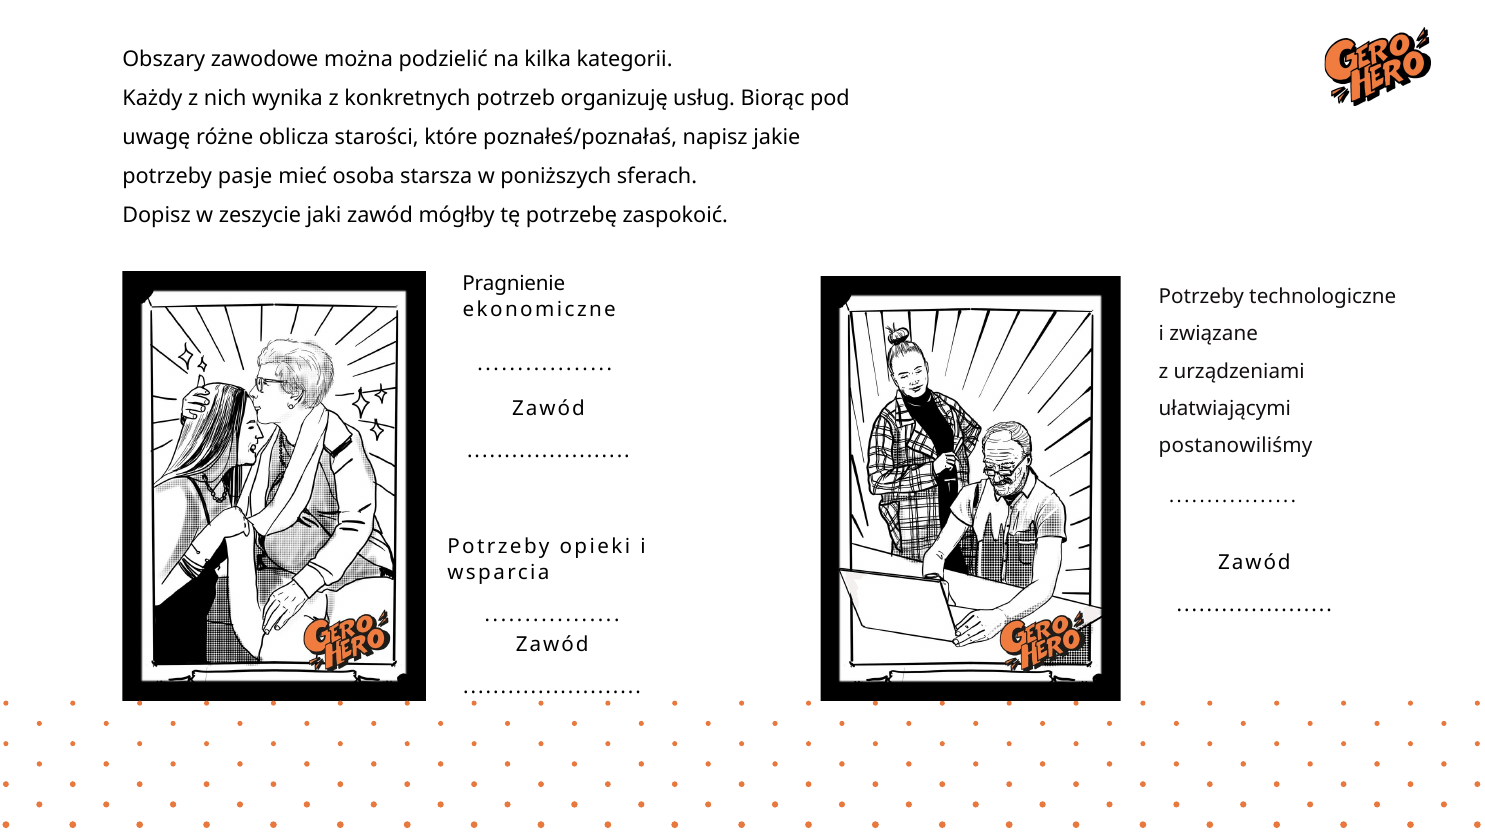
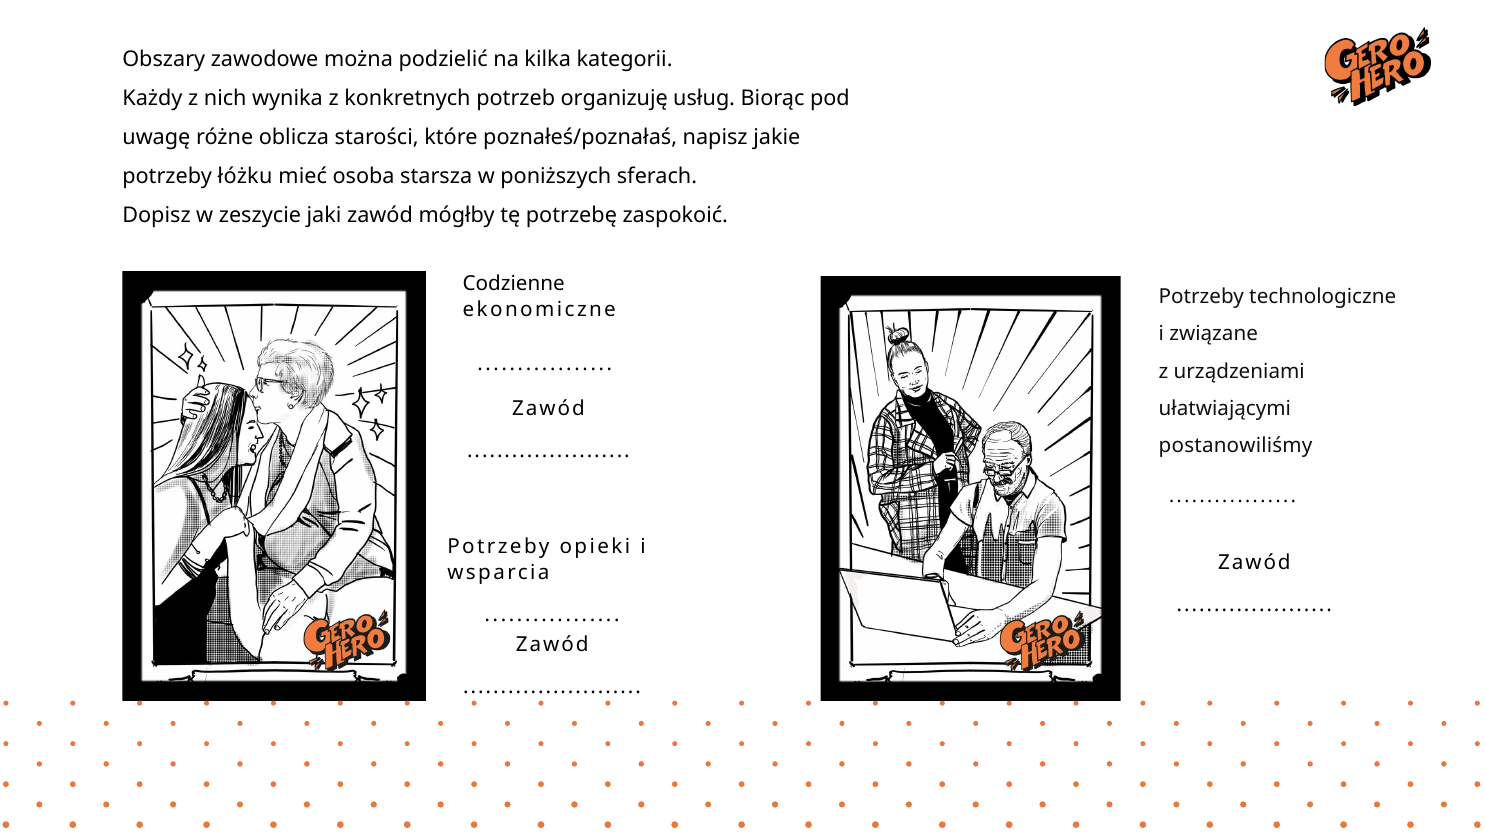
pasje: pasje -> łóżku
Pragnienie: Pragnienie -> Codzienne
